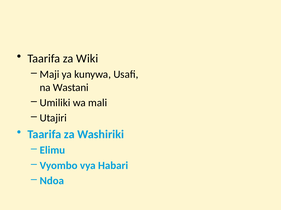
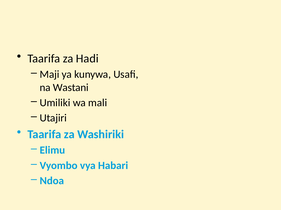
Wiki: Wiki -> Hadi
